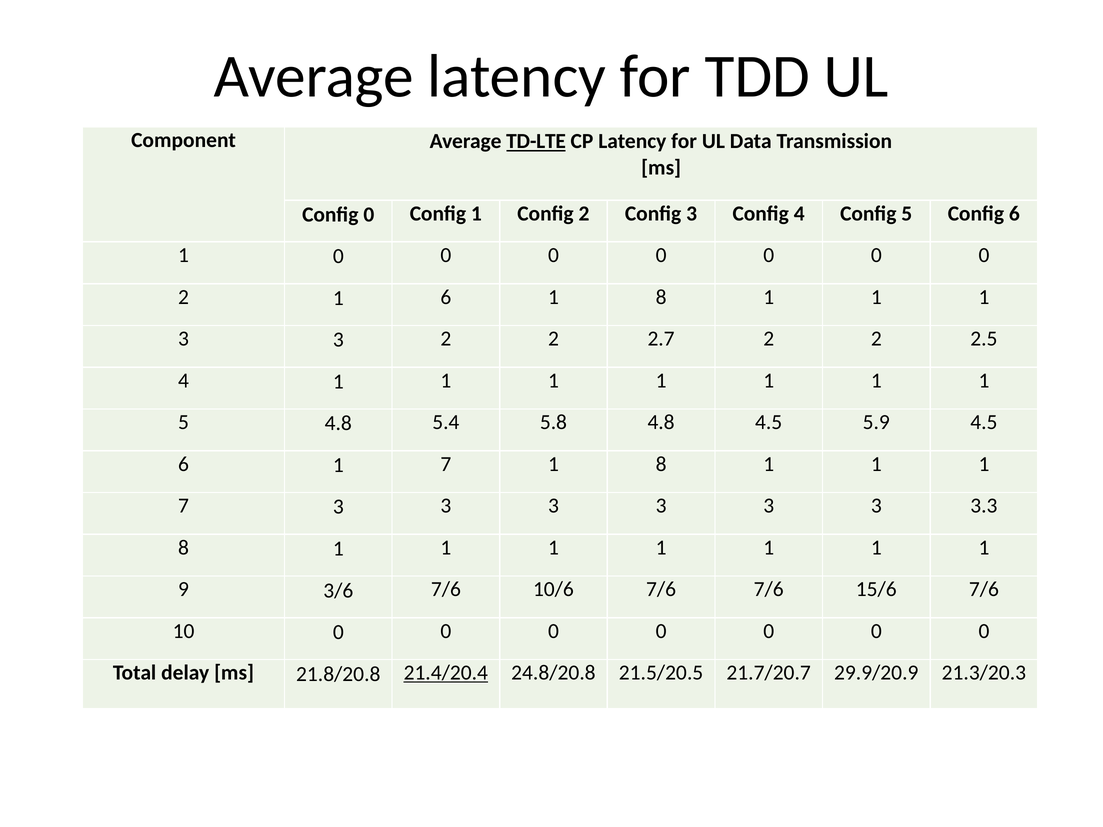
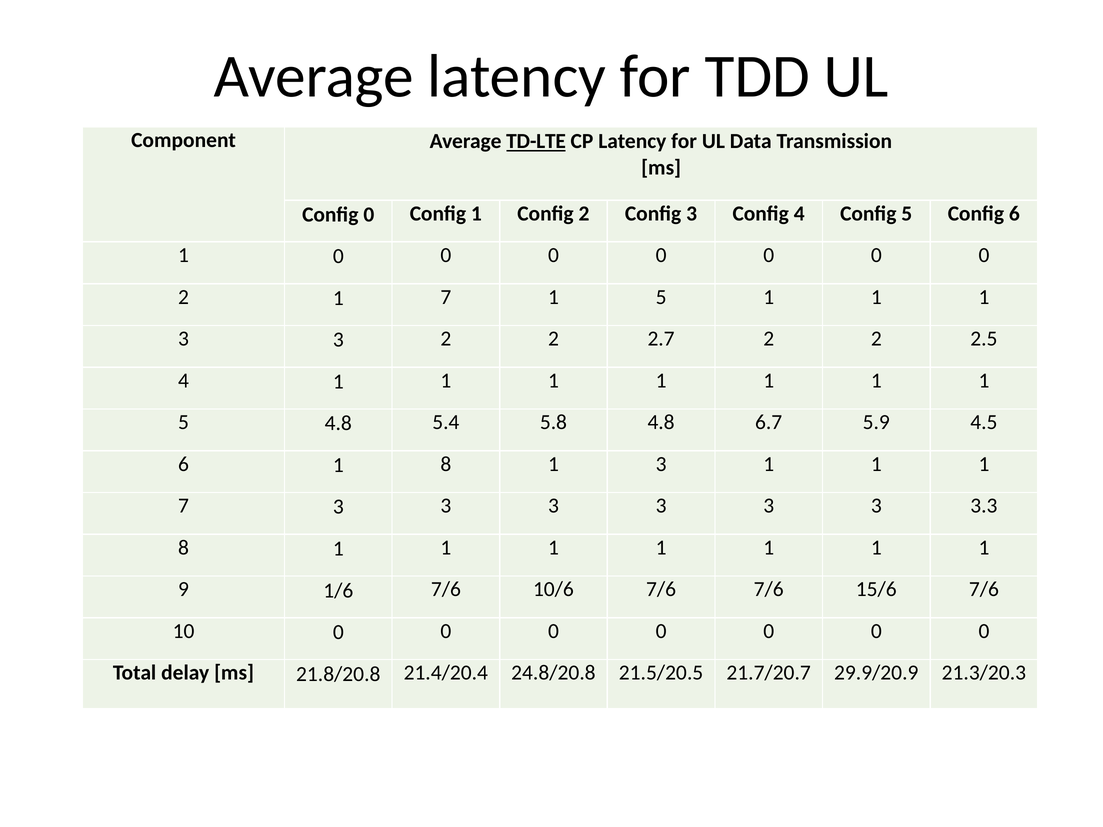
2 1 6: 6 -> 7
8 at (661, 297): 8 -> 5
4.8 4.5: 4.5 -> 6.7
6 1 7: 7 -> 8
8 at (661, 464): 8 -> 3
3/6: 3/6 -> 1/6
21.4/20.4 underline: present -> none
